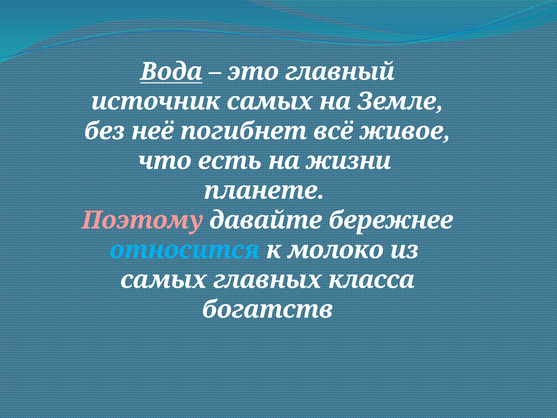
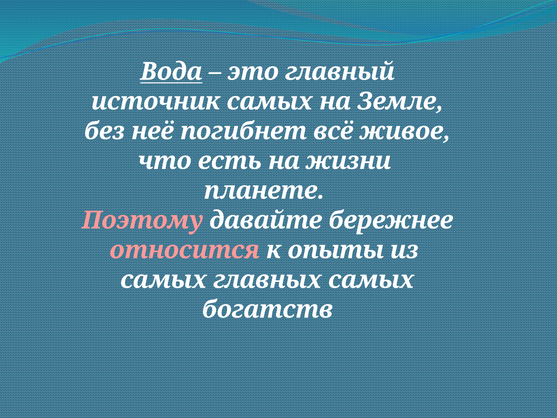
относится colour: light blue -> pink
молоко: молоко -> опыты
главных класса: класса -> самых
